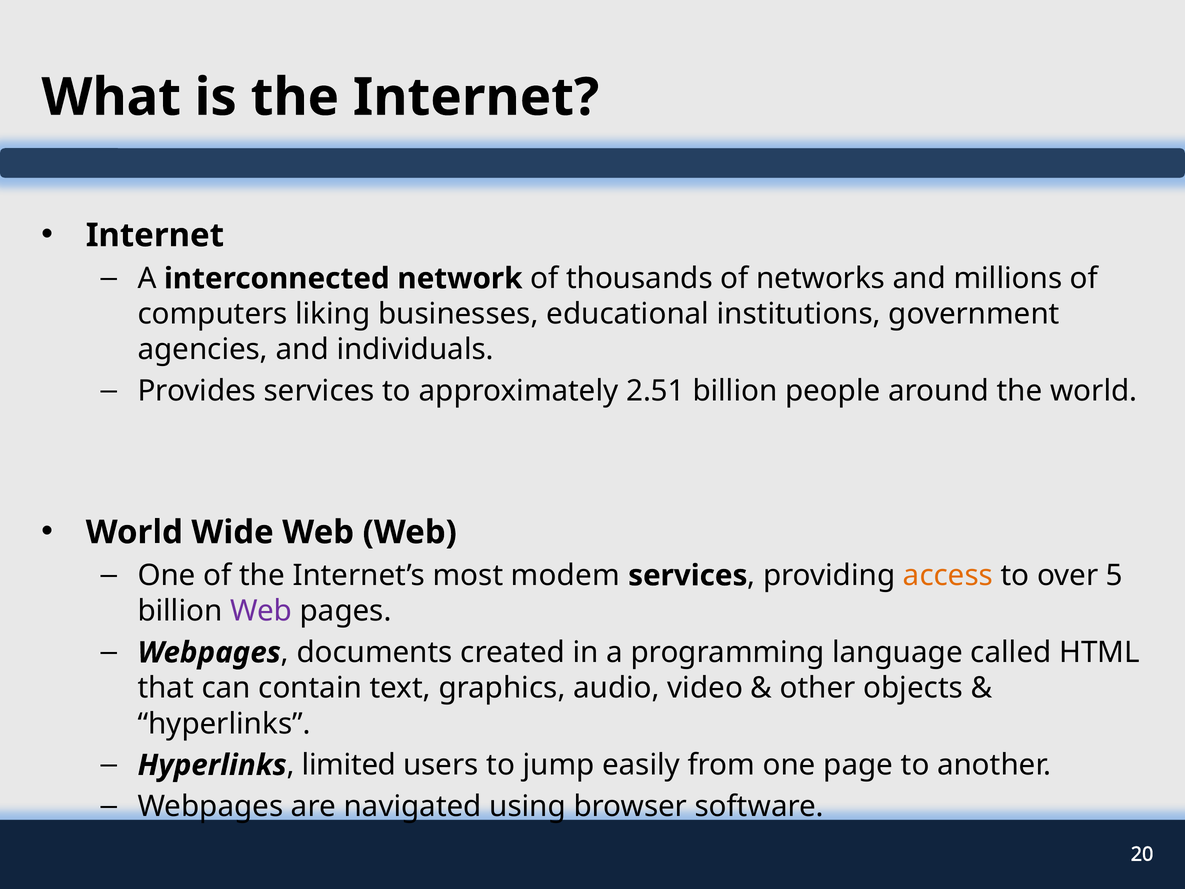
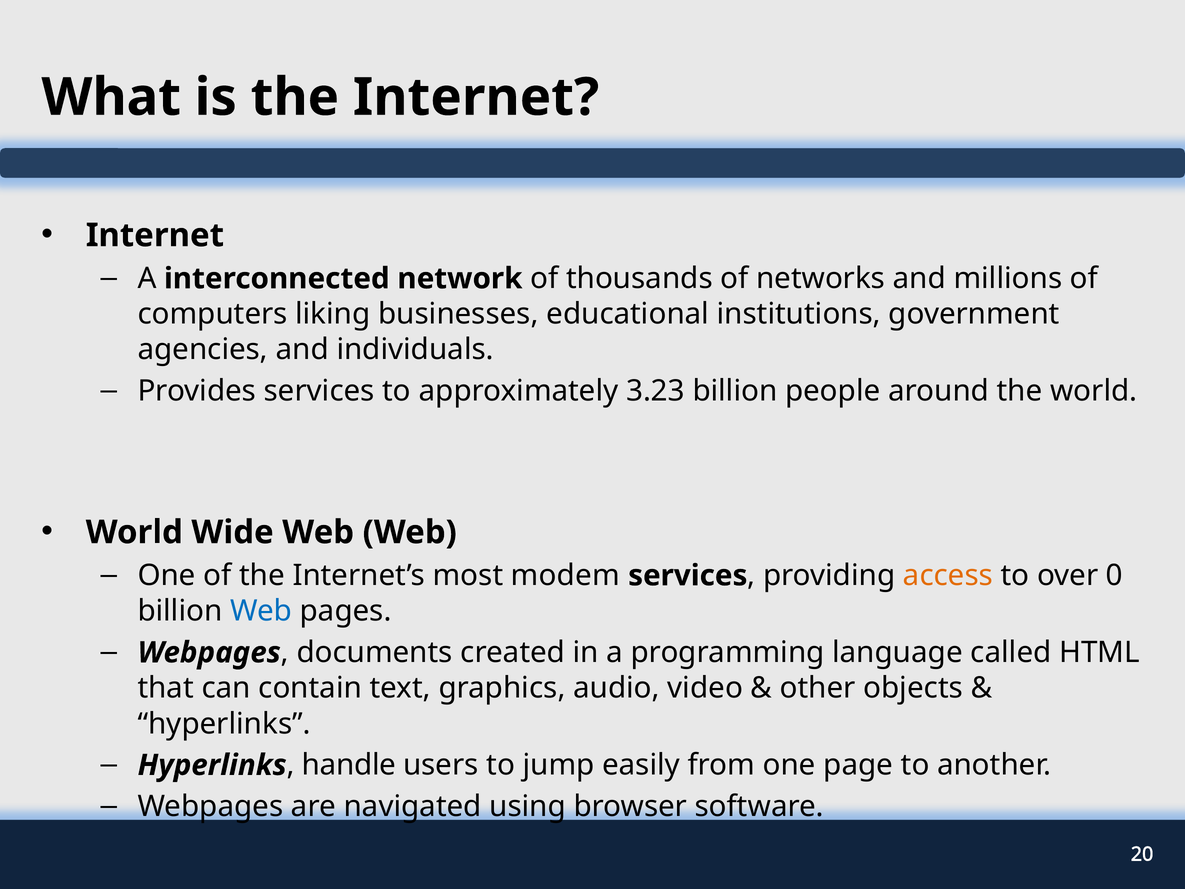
2.51: 2.51 -> 3.23
5: 5 -> 0
Web at (261, 611) colour: purple -> blue
limited: limited -> handle
